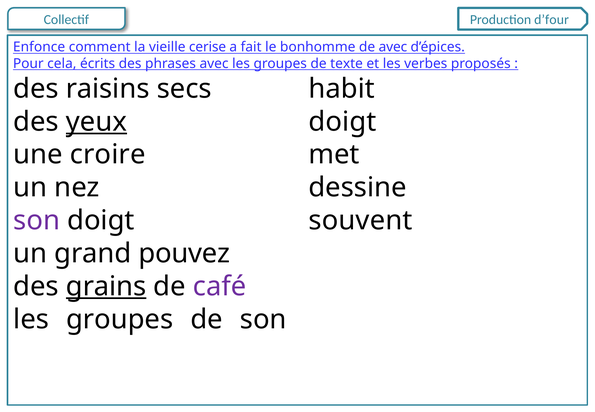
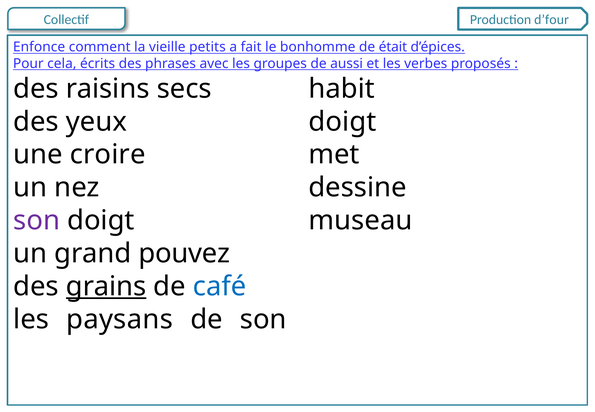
cerise: cerise -> petits
de avec: avec -> était
texte: texte -> aussi
yeux underline: present -> none
souvent: souvent -> museau
café colour: purple -> blue
groupes at (120, 319): groupes -> paysans
